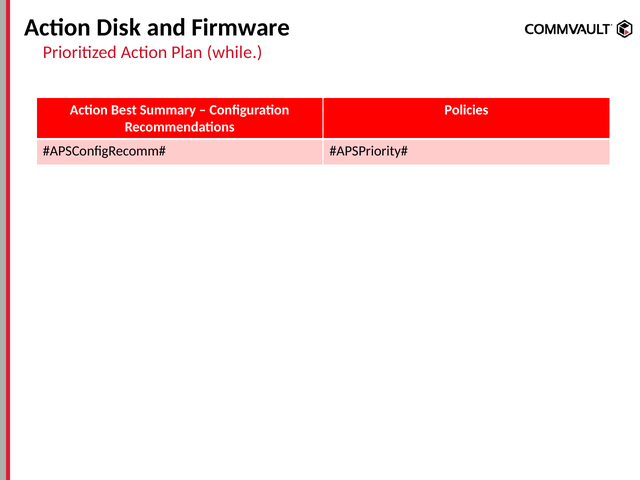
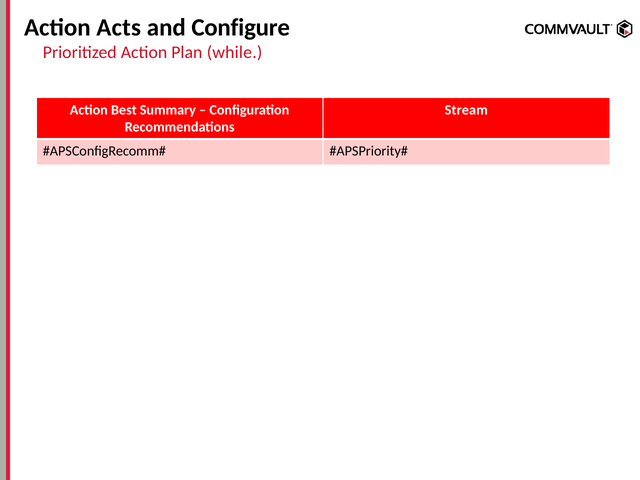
Disk: Disk -> Acts
Firmware: Firmware -> Configure
Policies: Policies -> Stream
